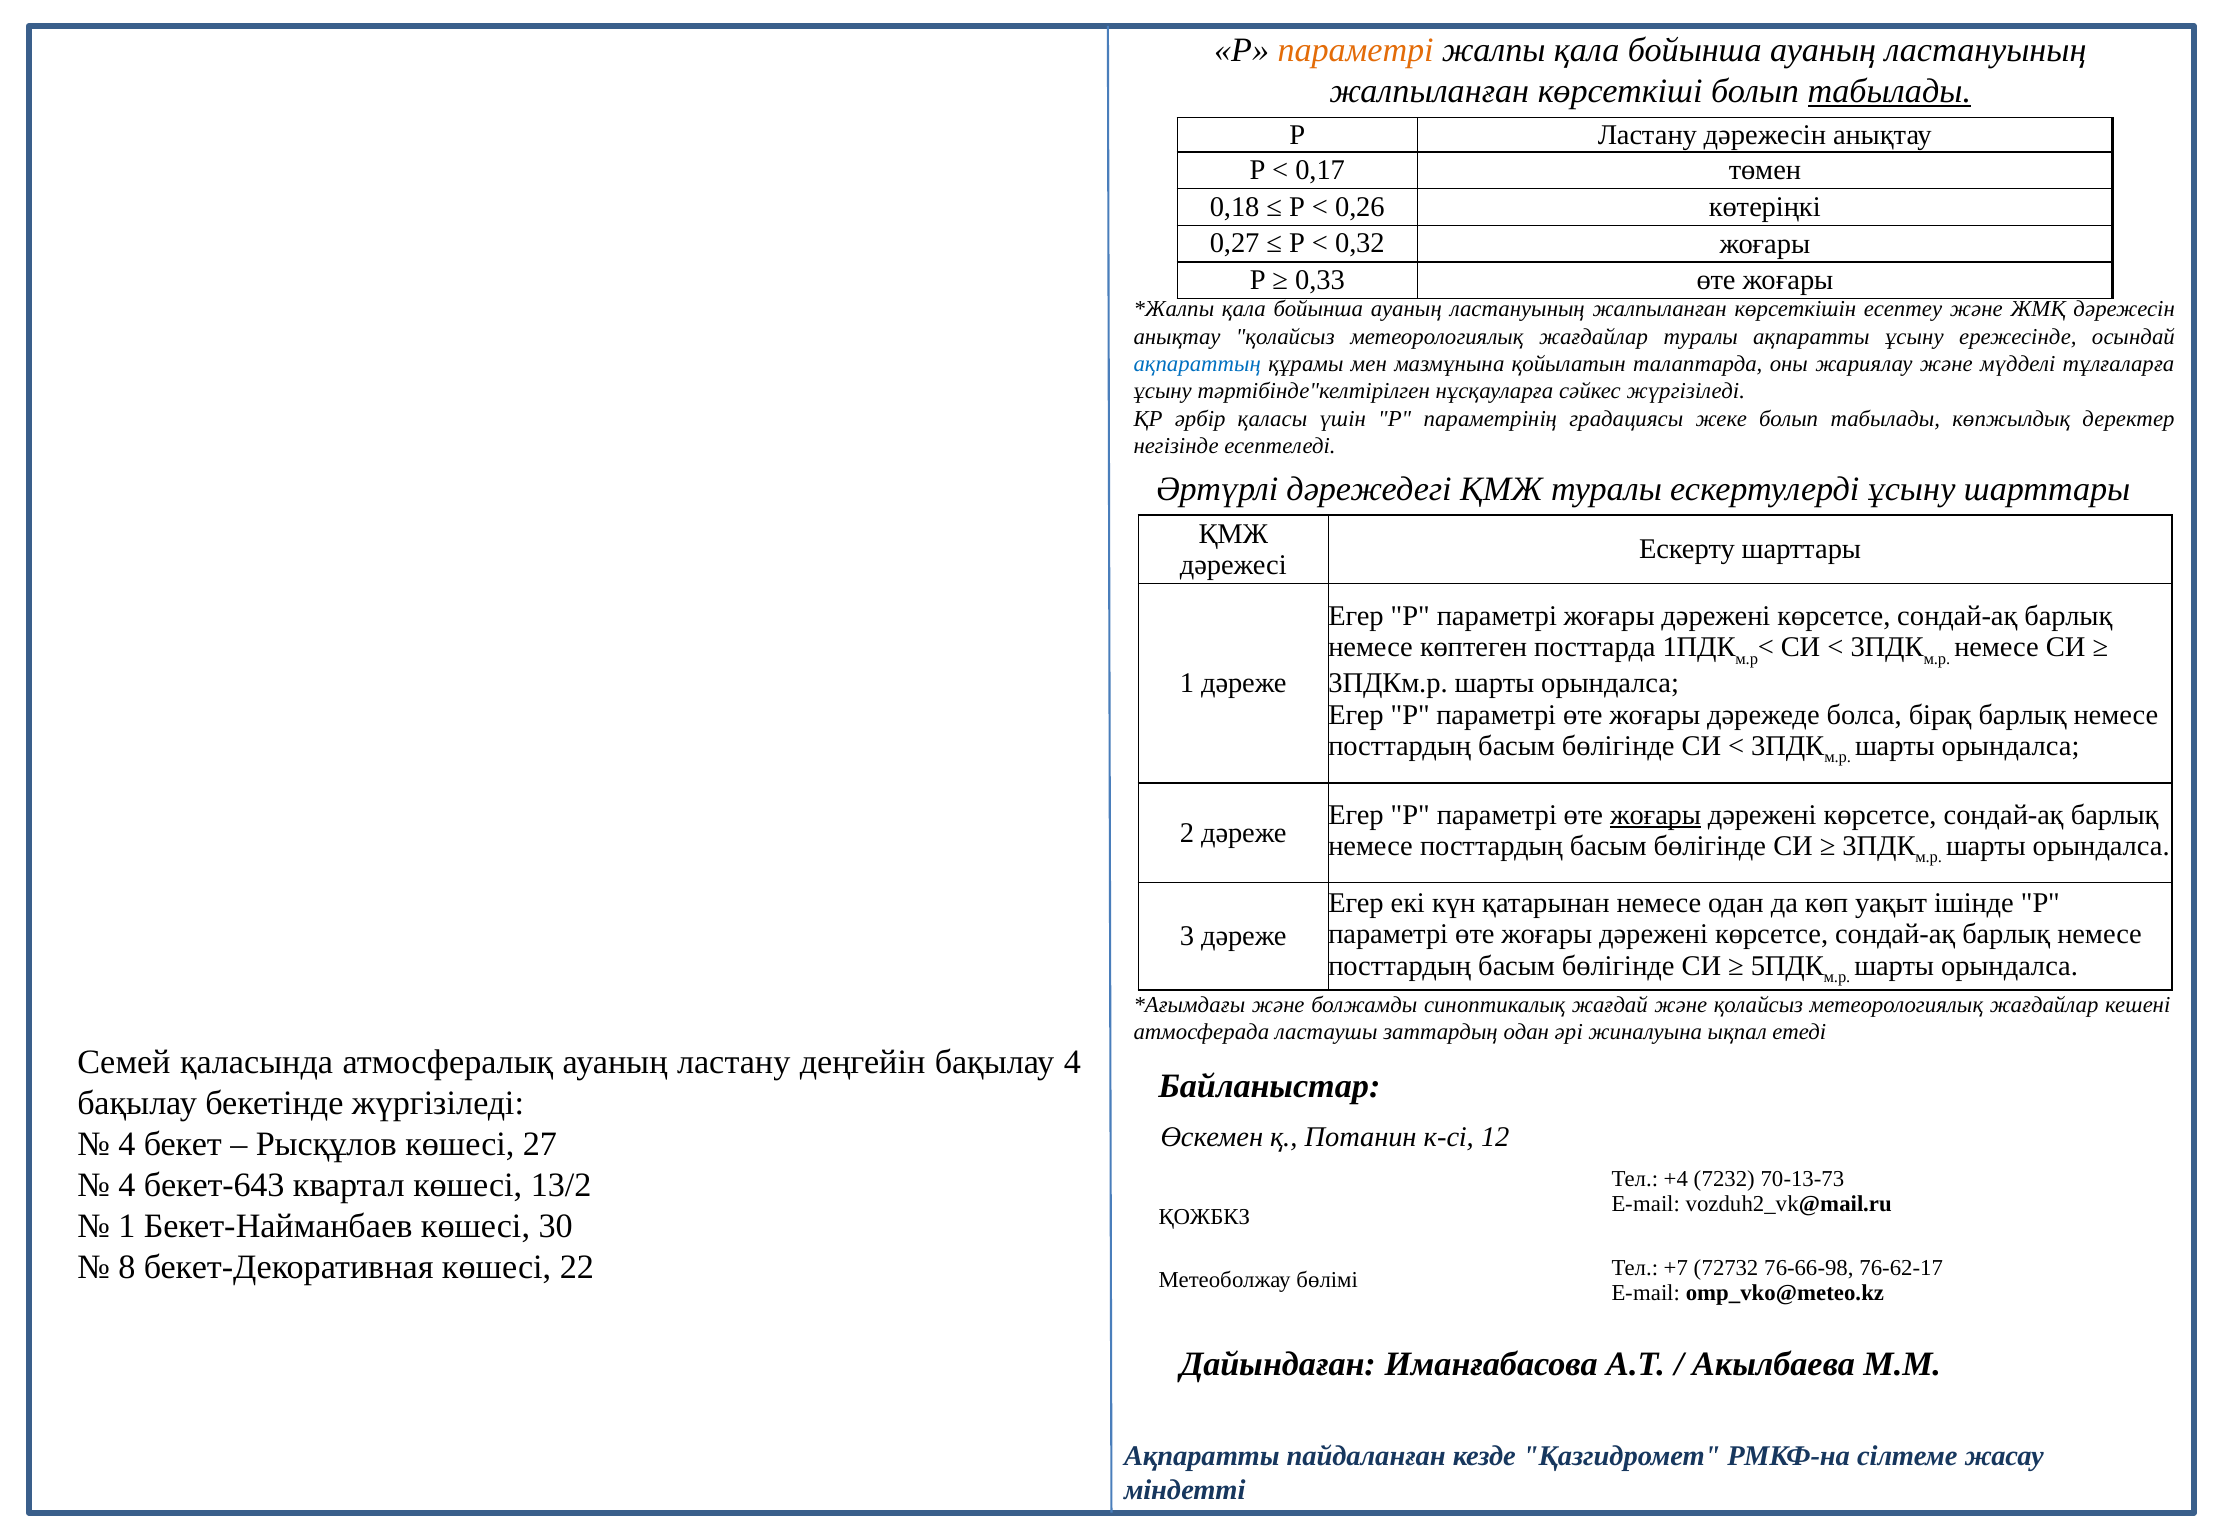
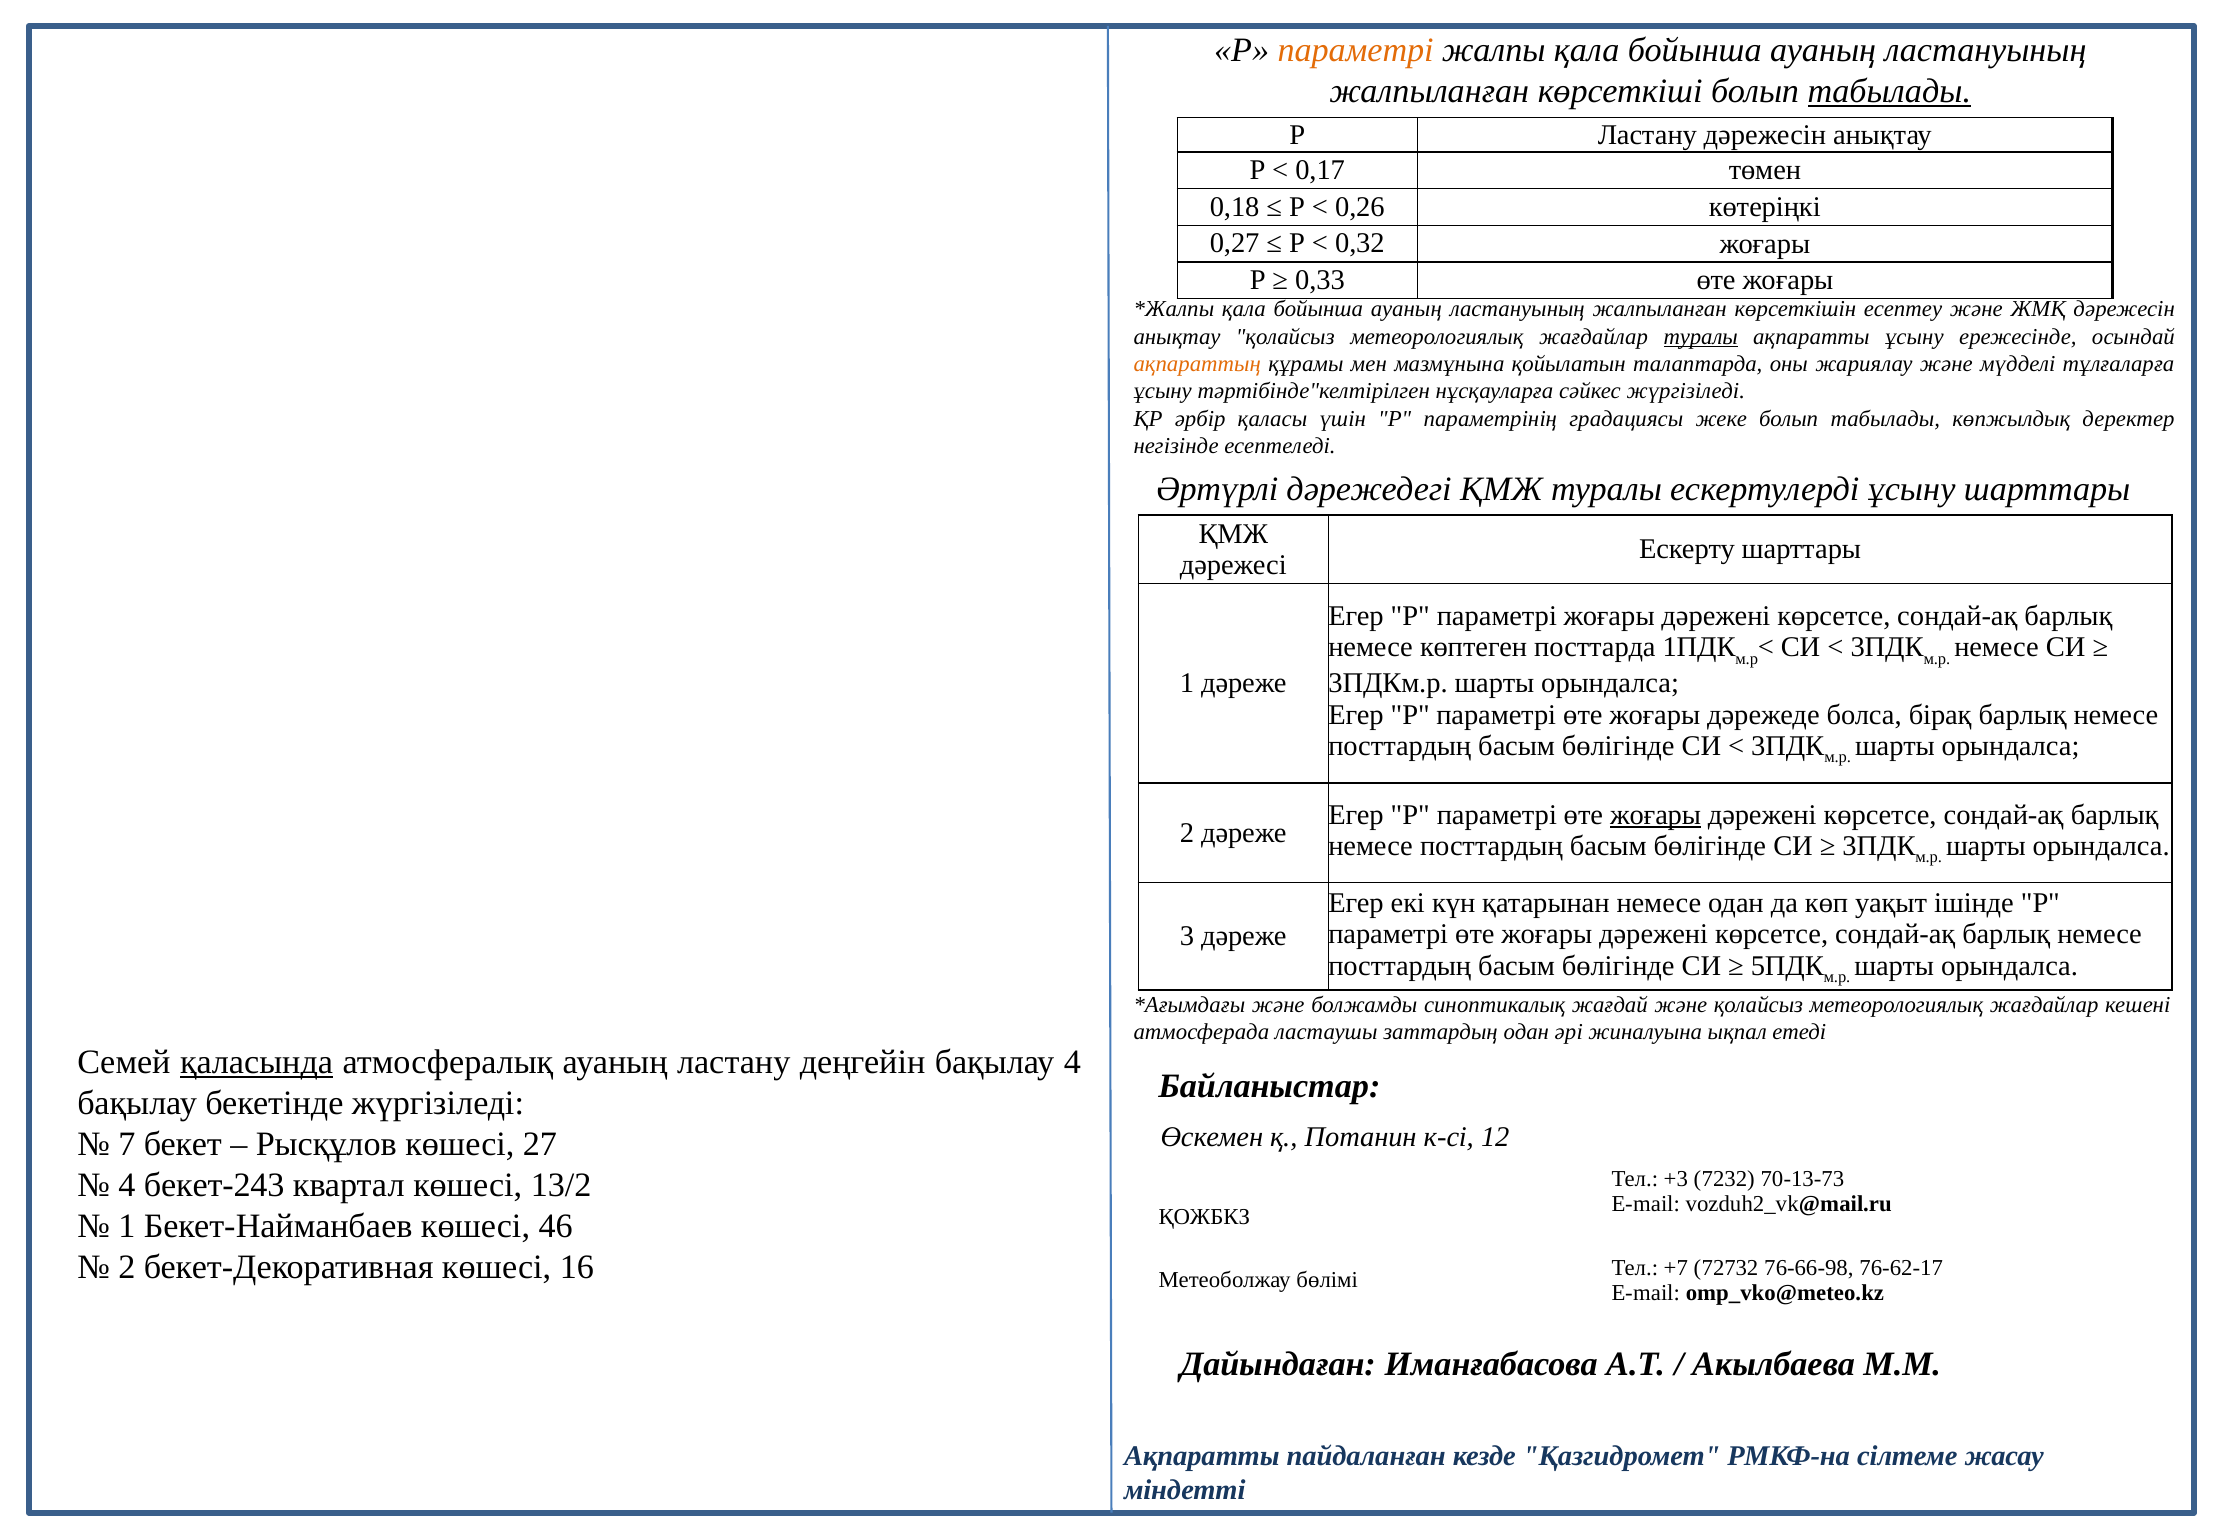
туралы at (1701, 337) underline: none -> present
ақпараттың colour: blue -> orange
қаласында underline: none -> present
4 at (127, 1144): 4 -> 7
+4: +4 -> +3
бекет-643: бекет-643 -> бекет-243
30: 30 -> 46
8 at (127, 1268): 8 -> 2
22: 22 -> 16
